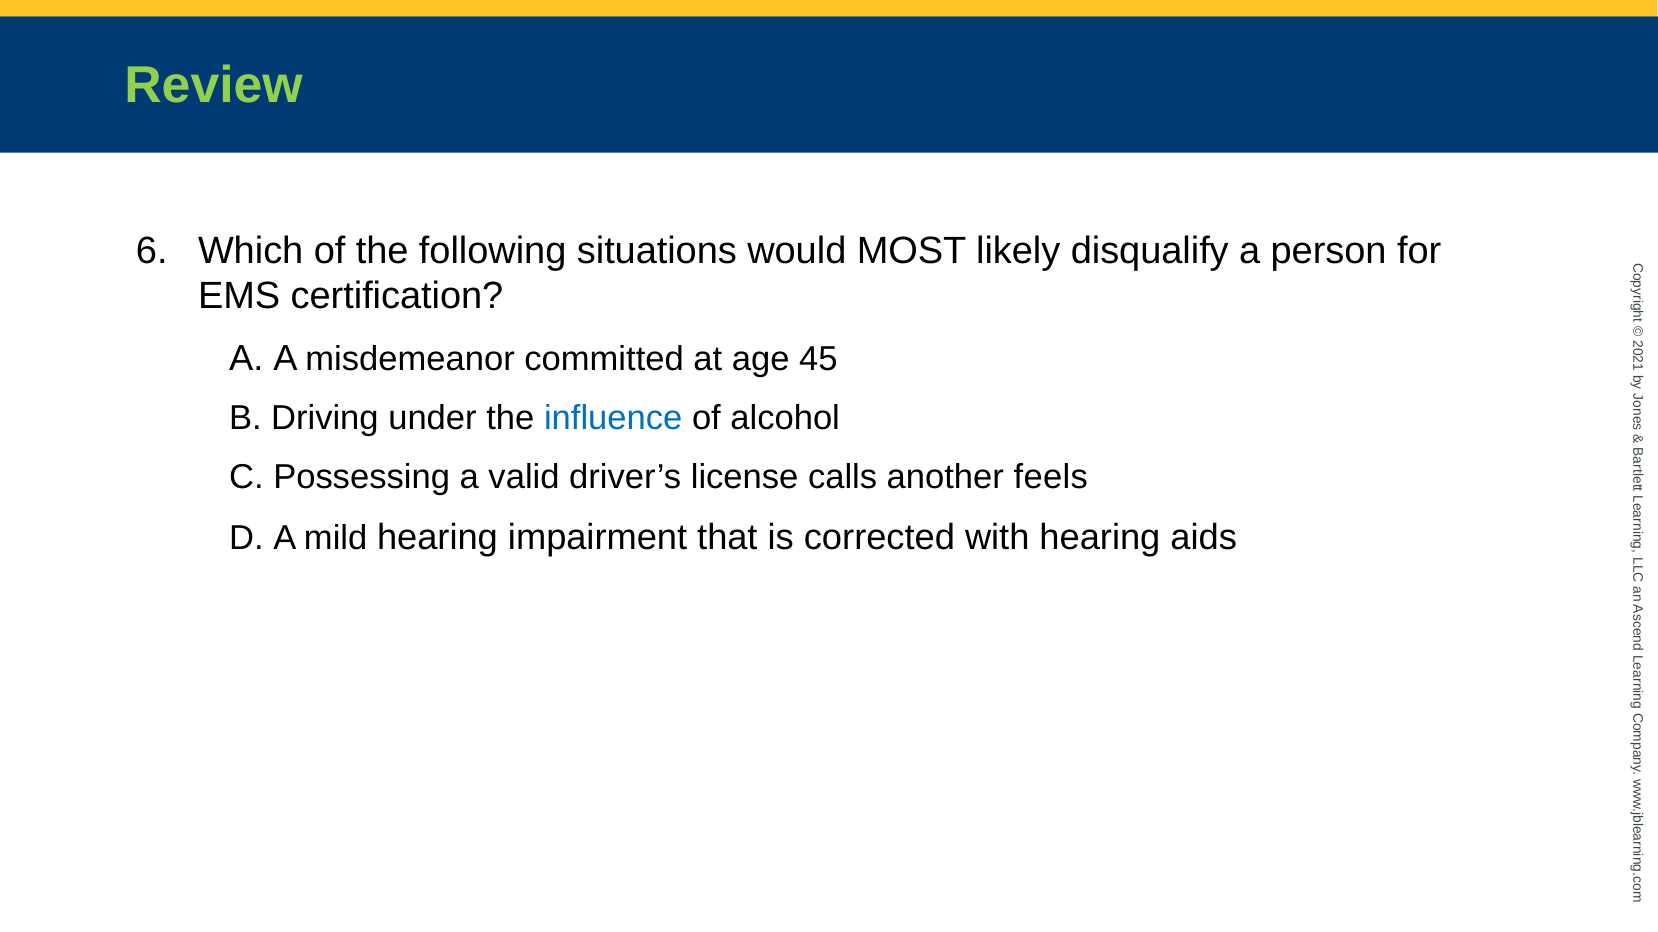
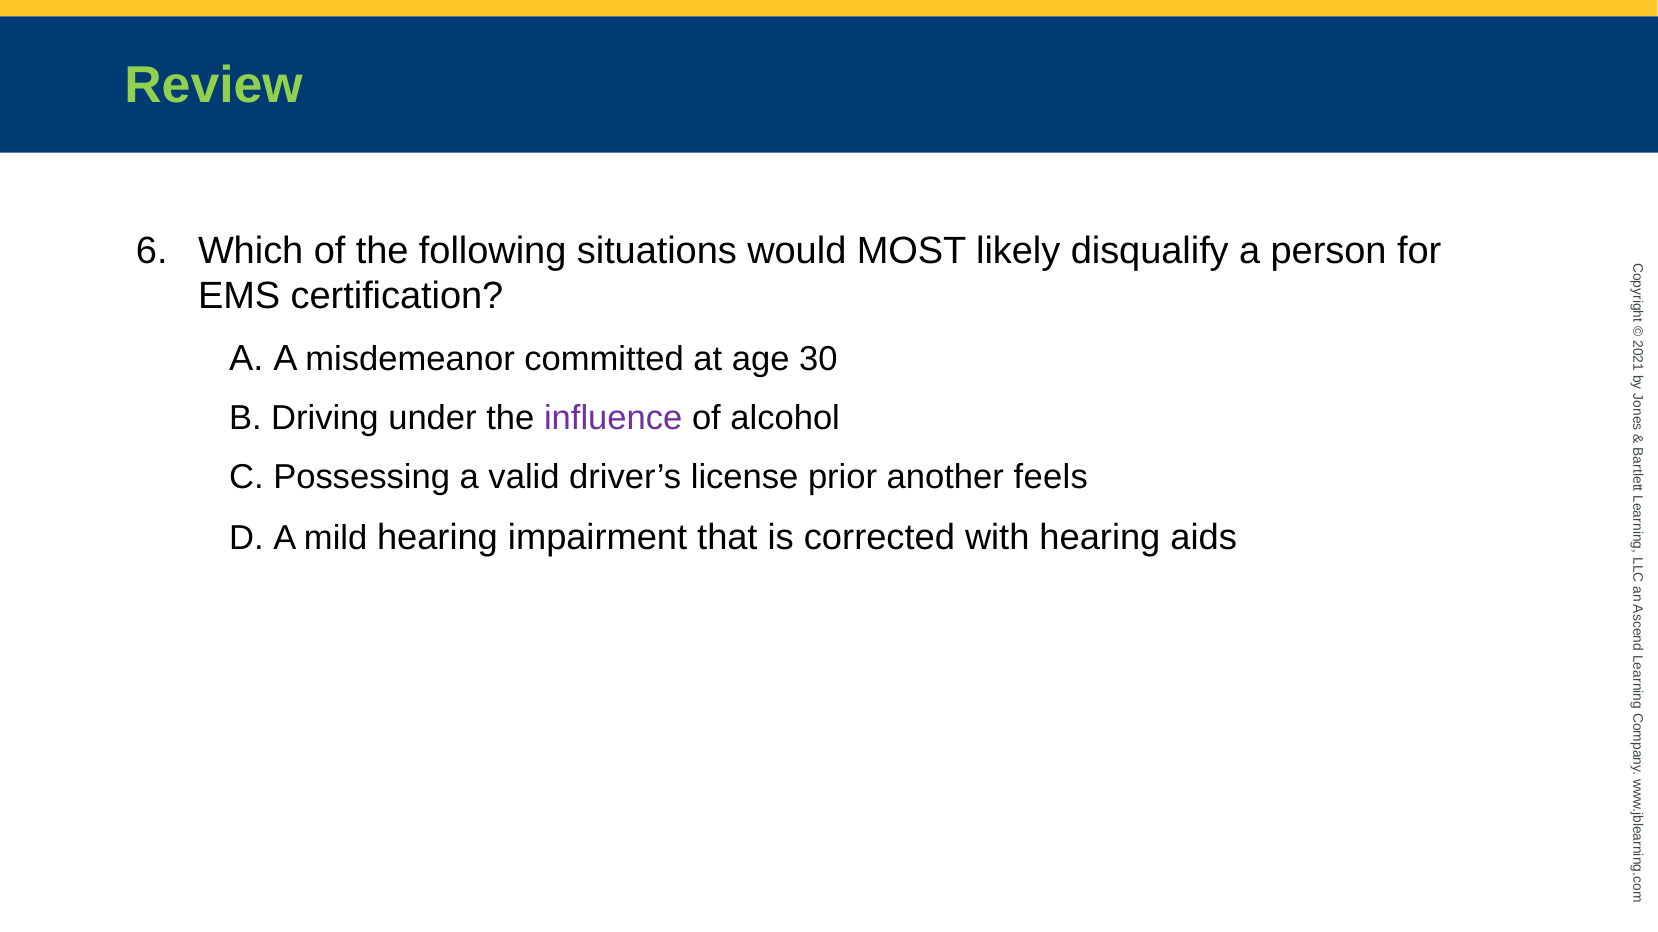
45: 45 -> 30
influence colour: blue -> purple
calls: calls -> prior
